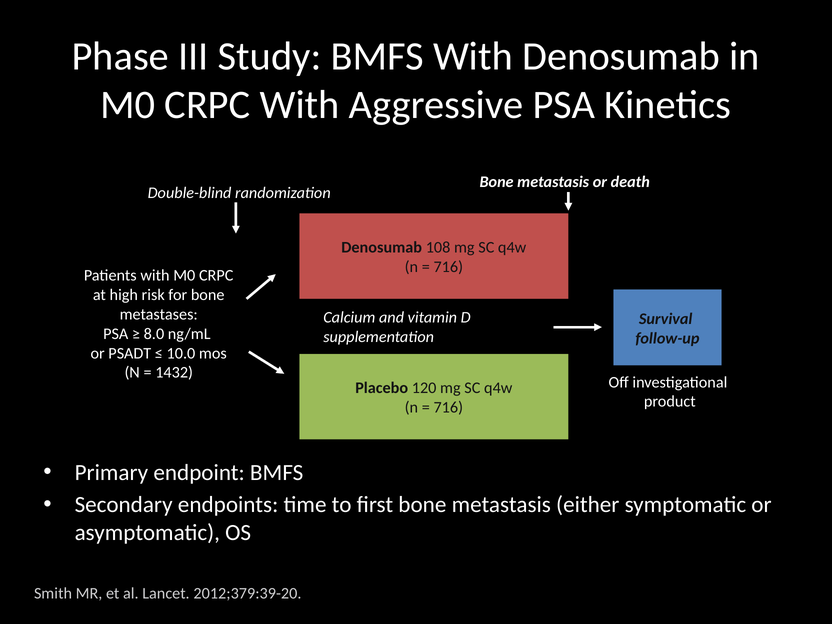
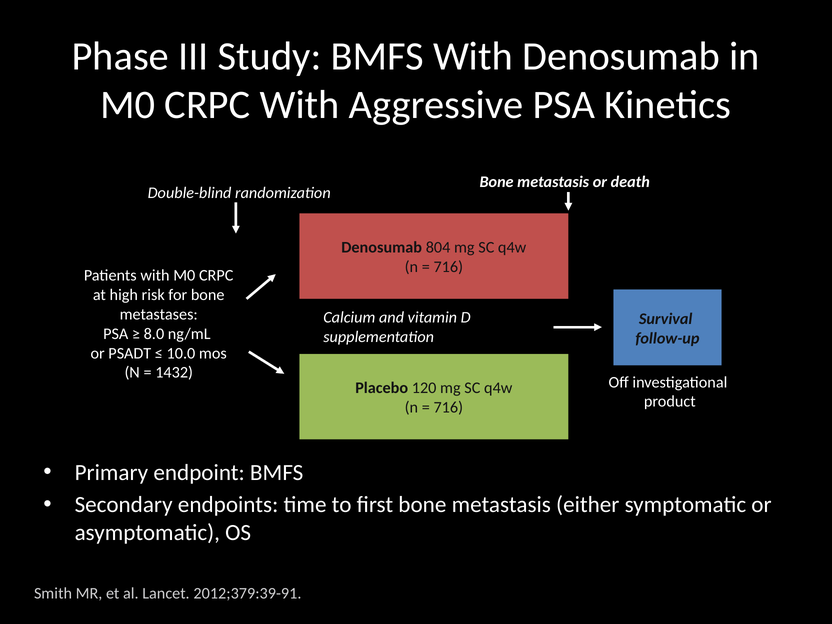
108: 108 -> 804
2012;379:39-20: 2012;379:39-20 -> 2012;379:39-91
